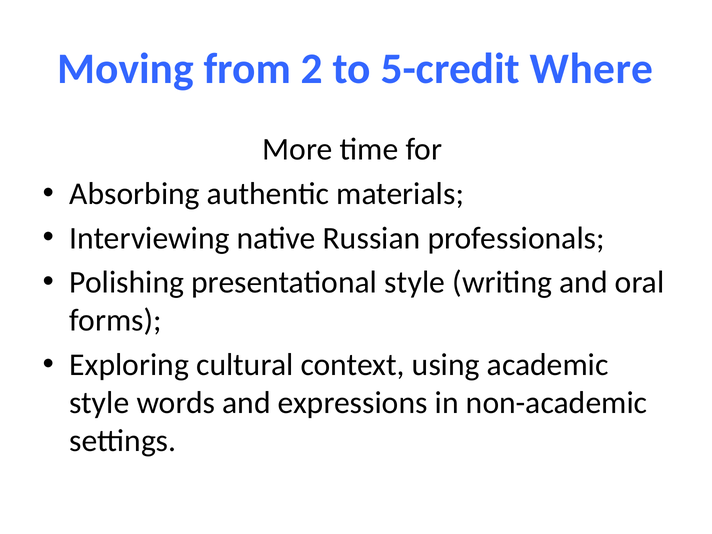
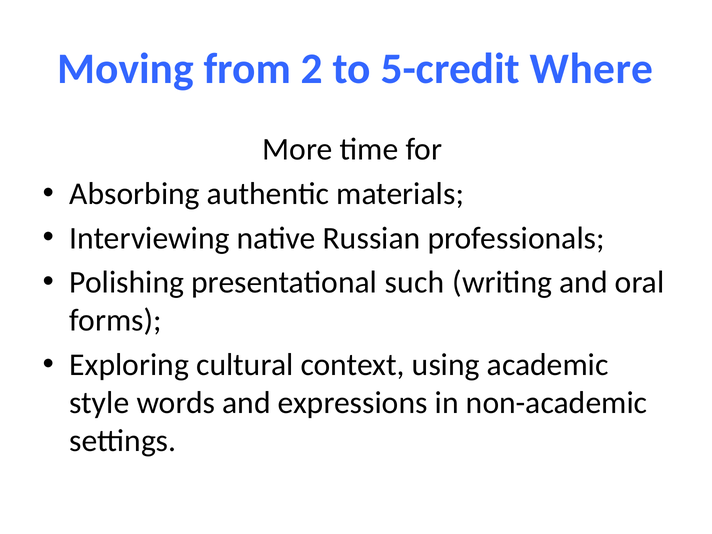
presentational style: style -> such
